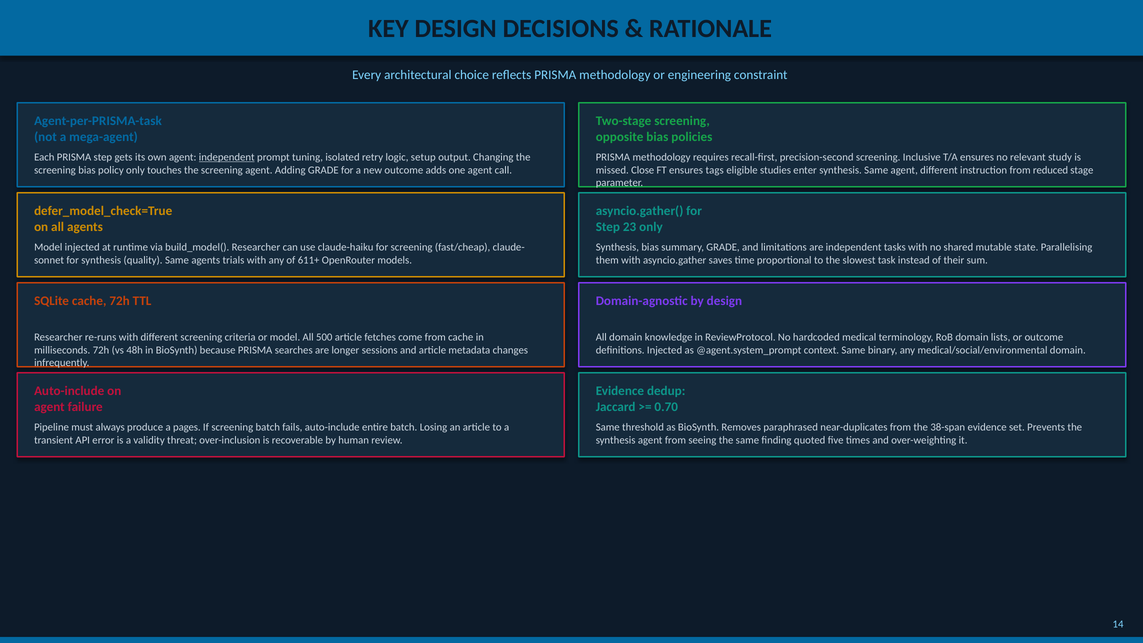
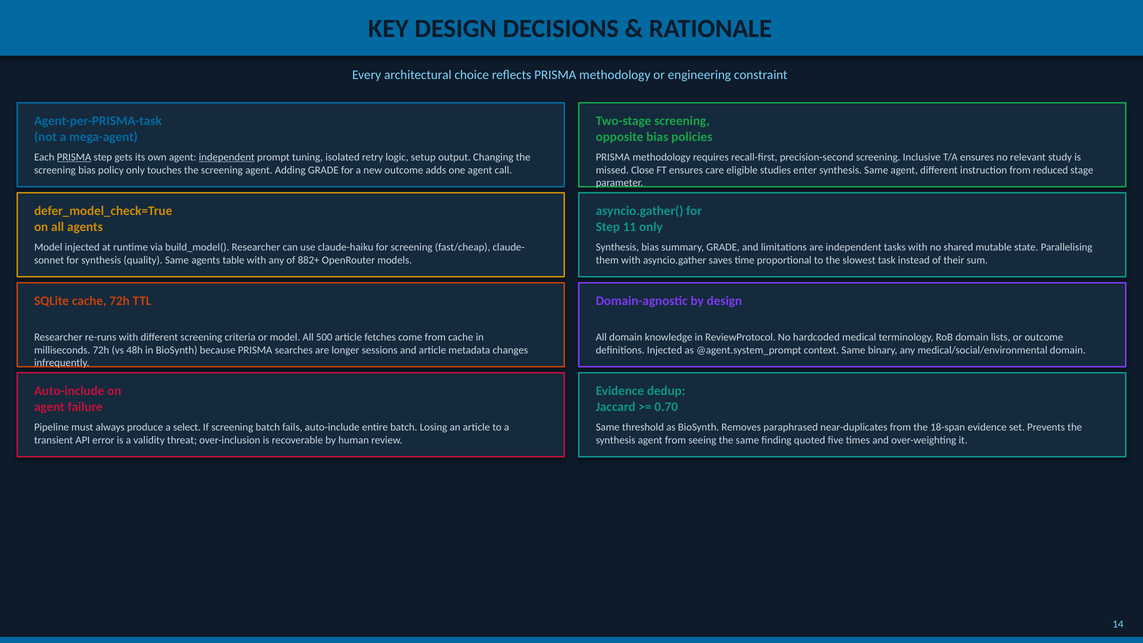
PRISMA at (74, 157) underline: none -> present
tags: tags -> care
23: 23 -> 11
trials: trials -> table
611+: 611+ -> 882+
pages: pages -> select
38-span: 38-span -> 18-span
